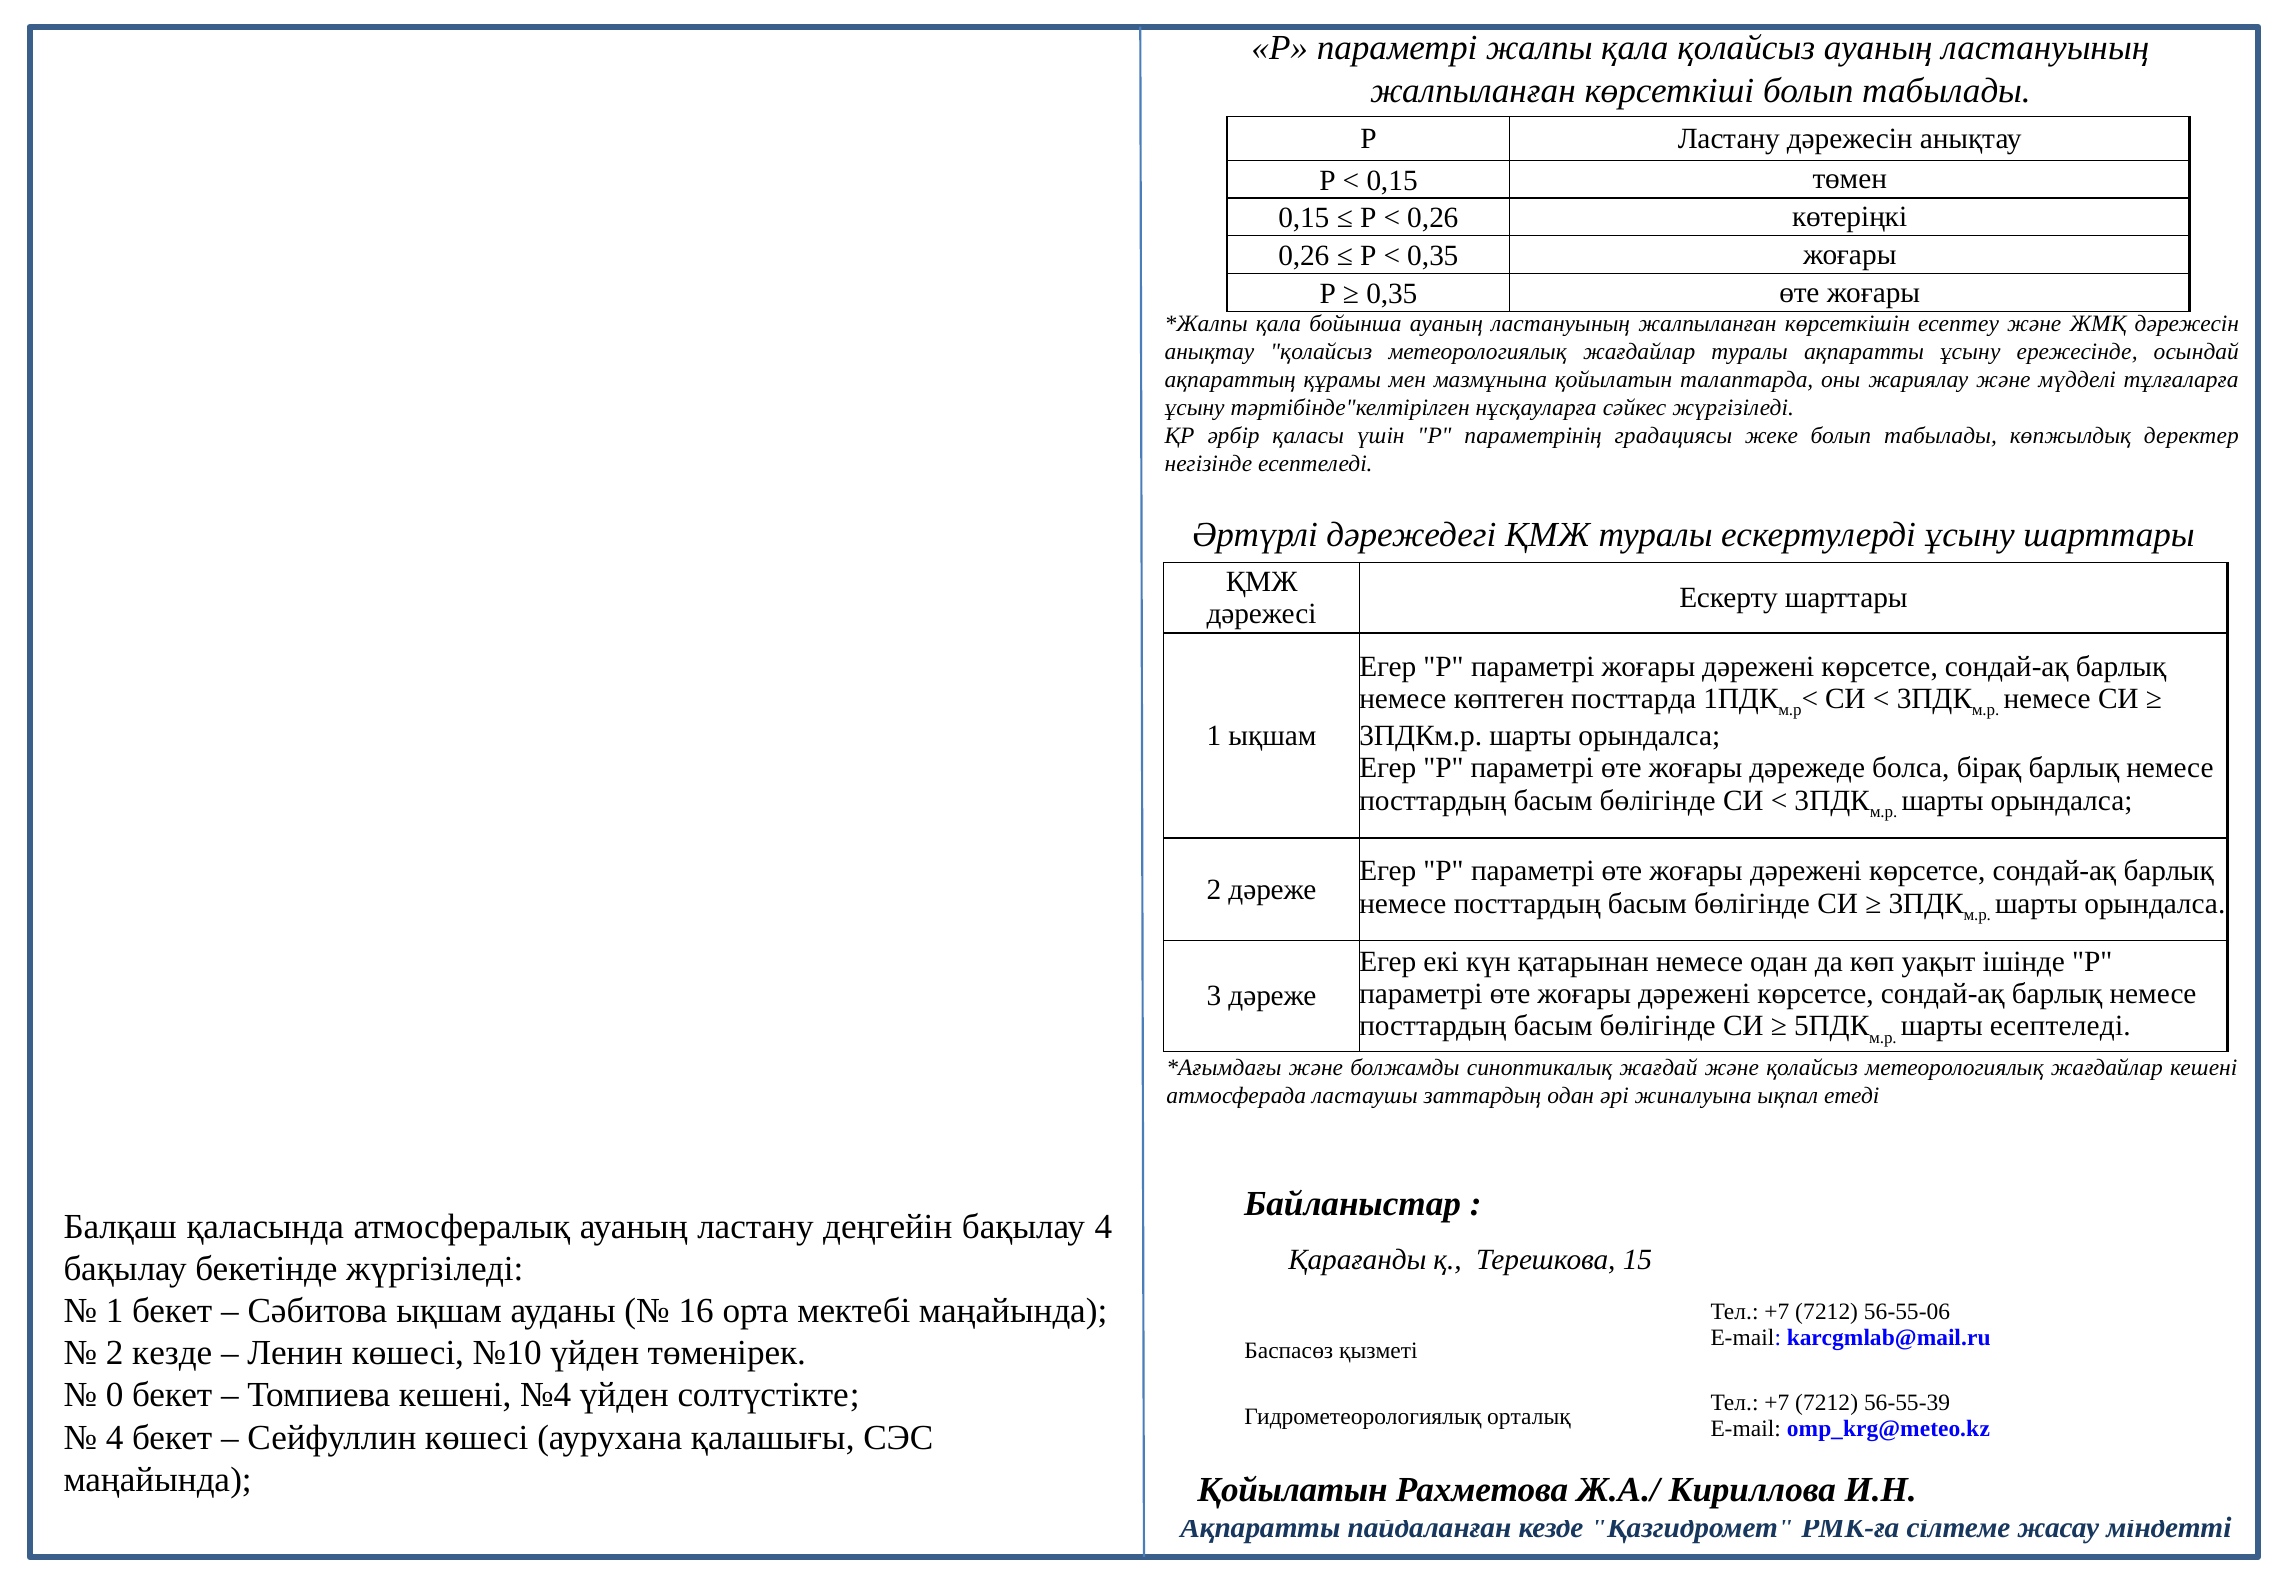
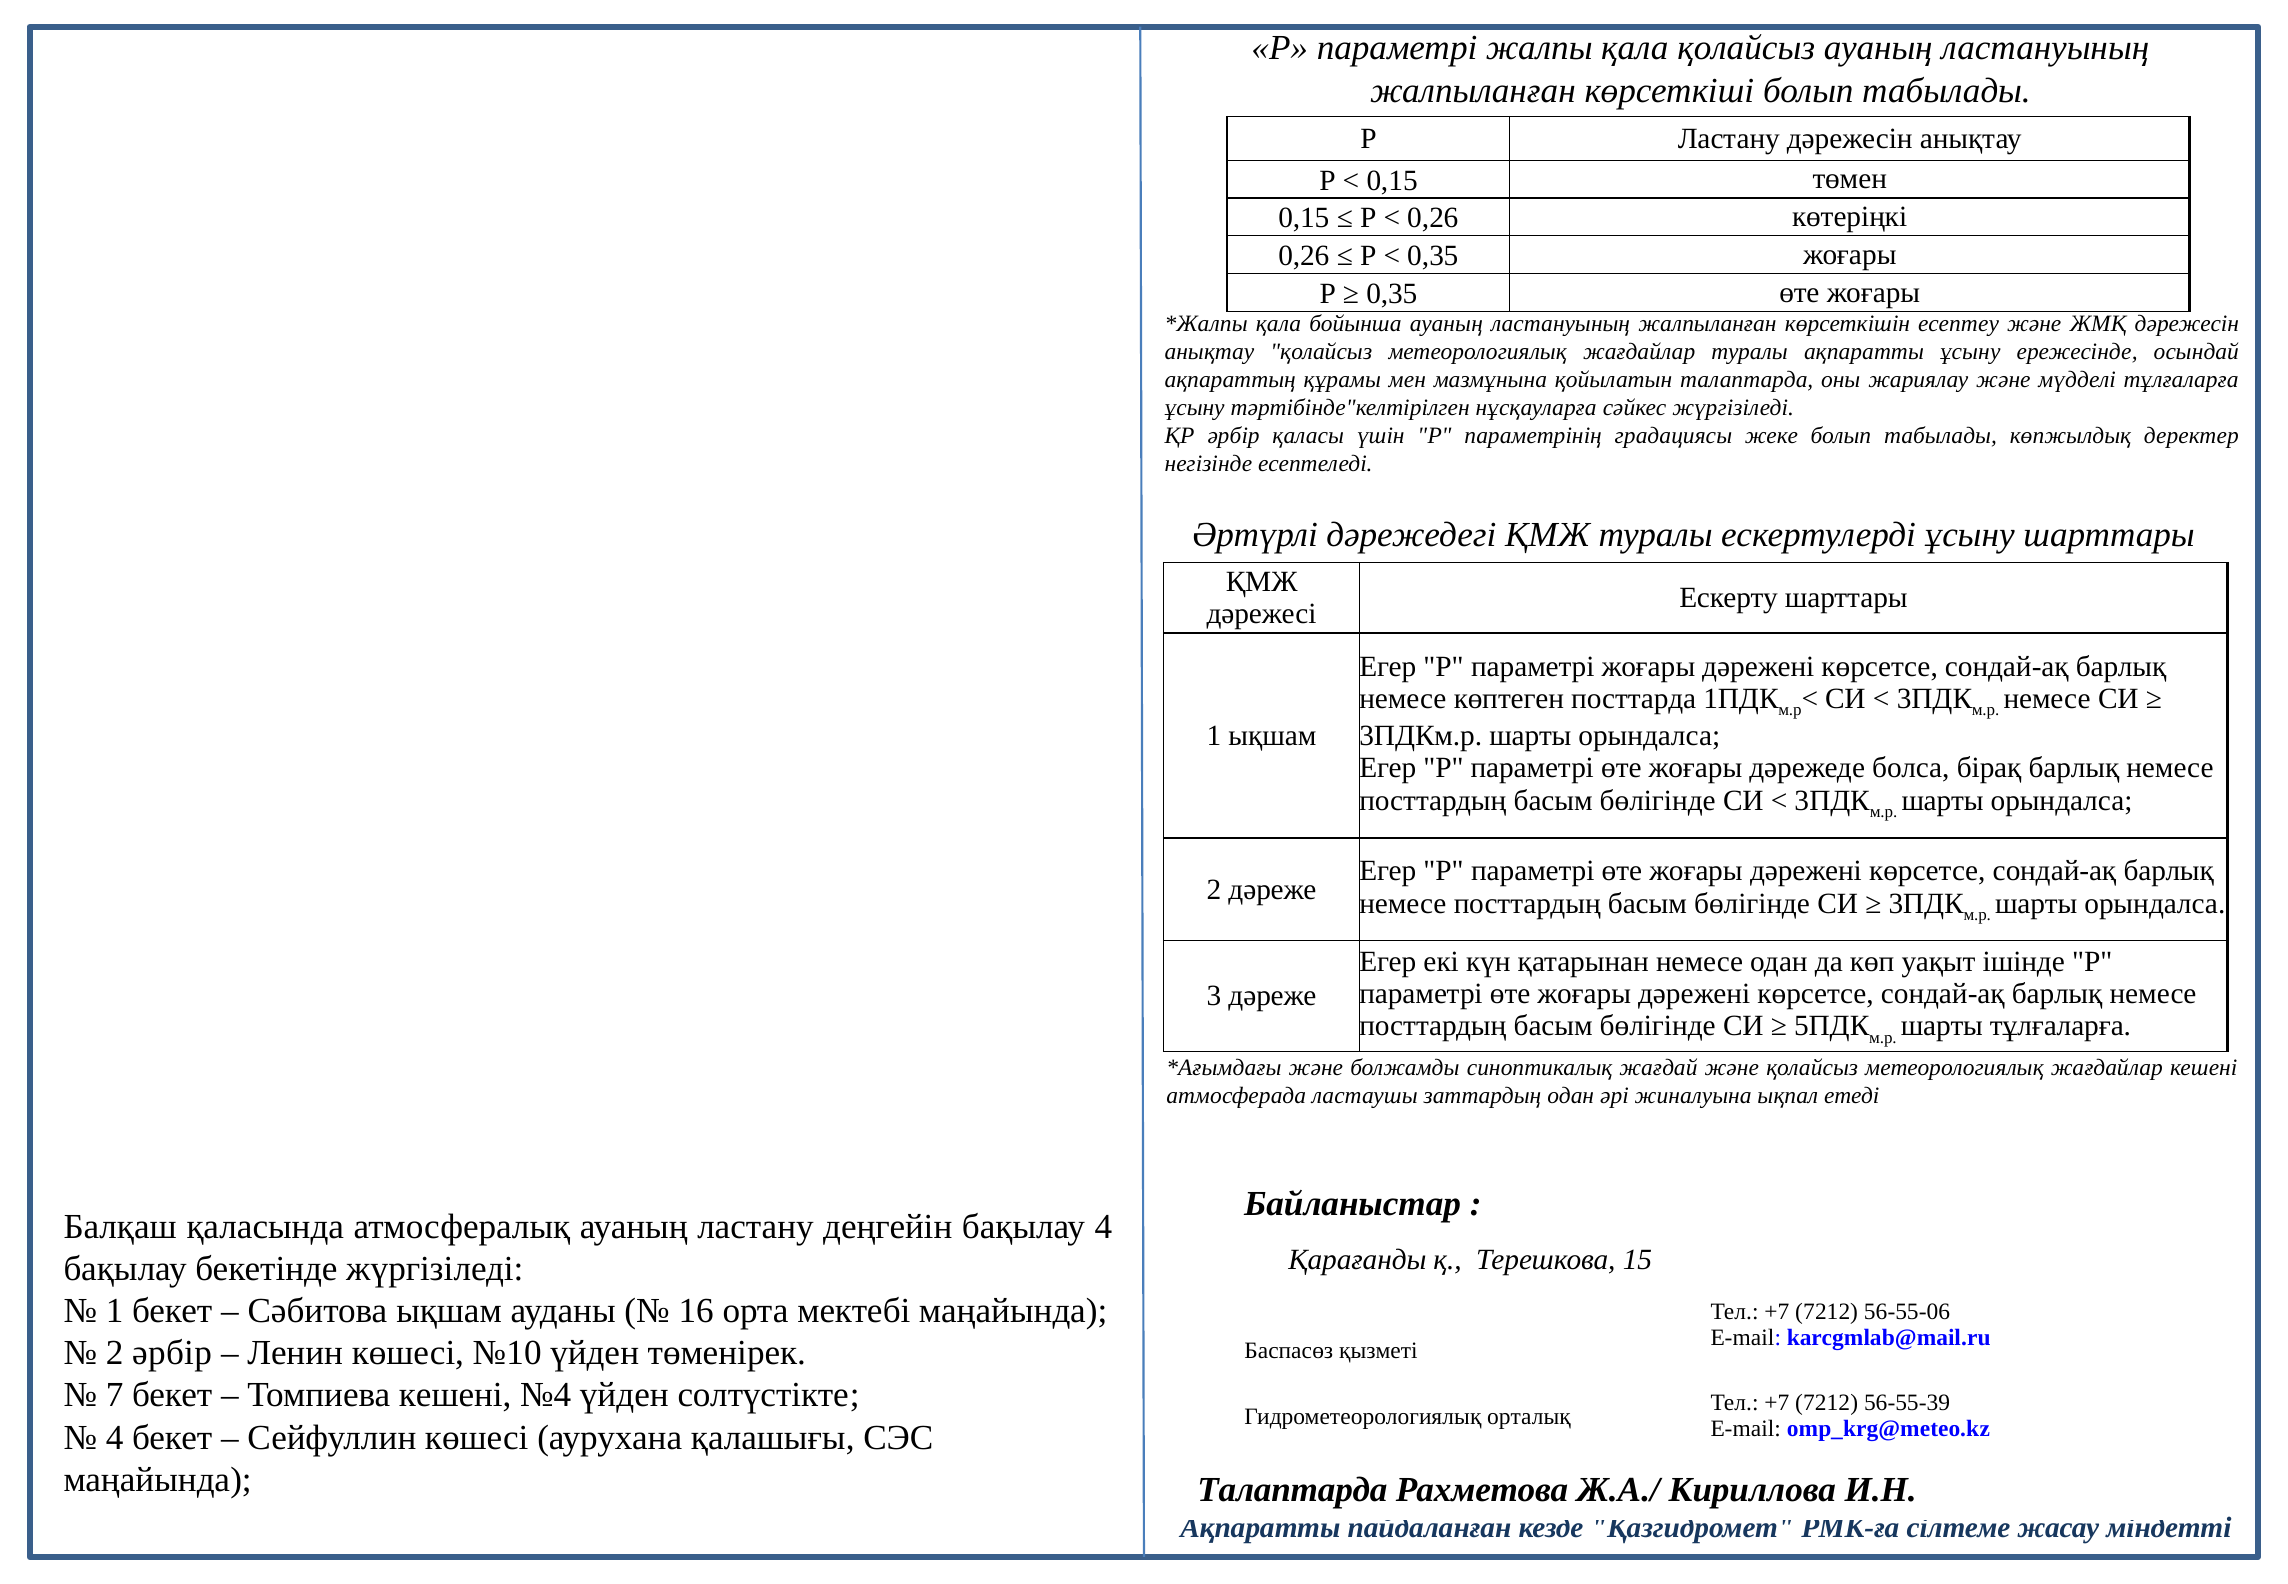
шарты есептеледі: есептеледі -> тұлғаларға
2 кезде: кезде -> әрбір
0: 0 -> 7
Қойылатын at (1293, 1490): Қойылатын -> Талаптарда
